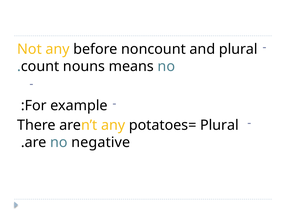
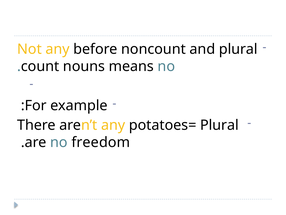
negative: negative -> freedom
